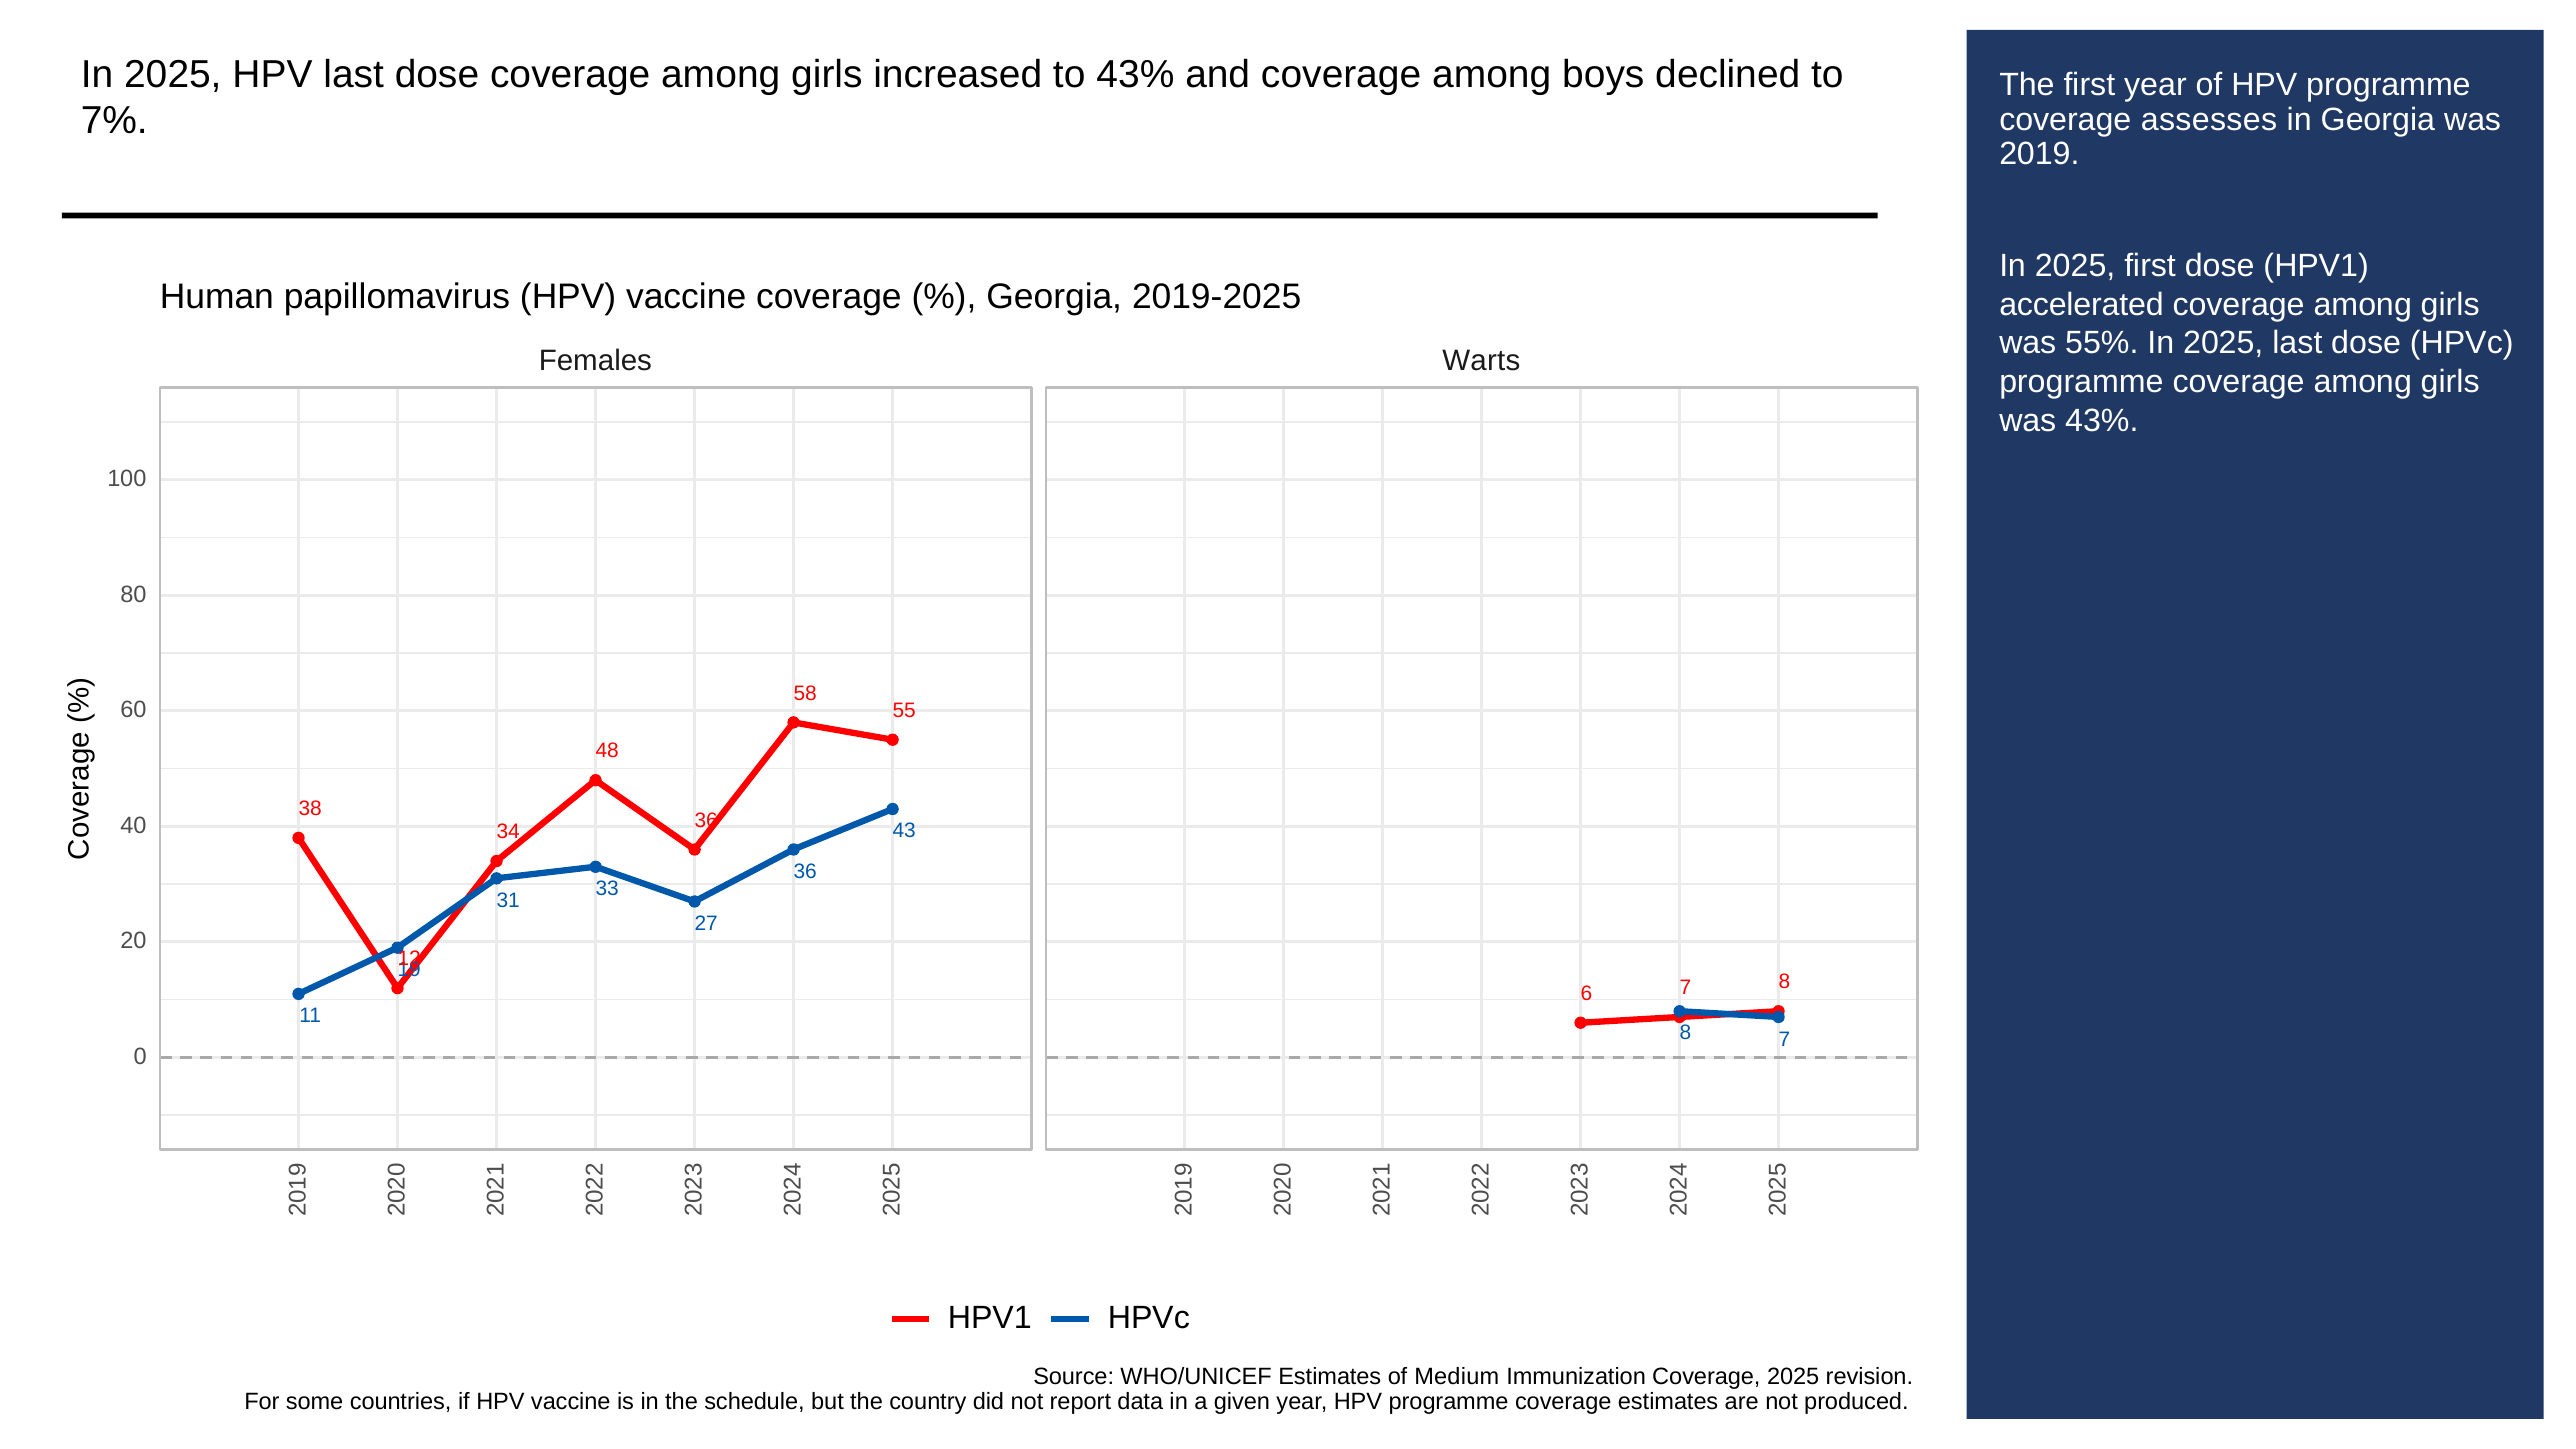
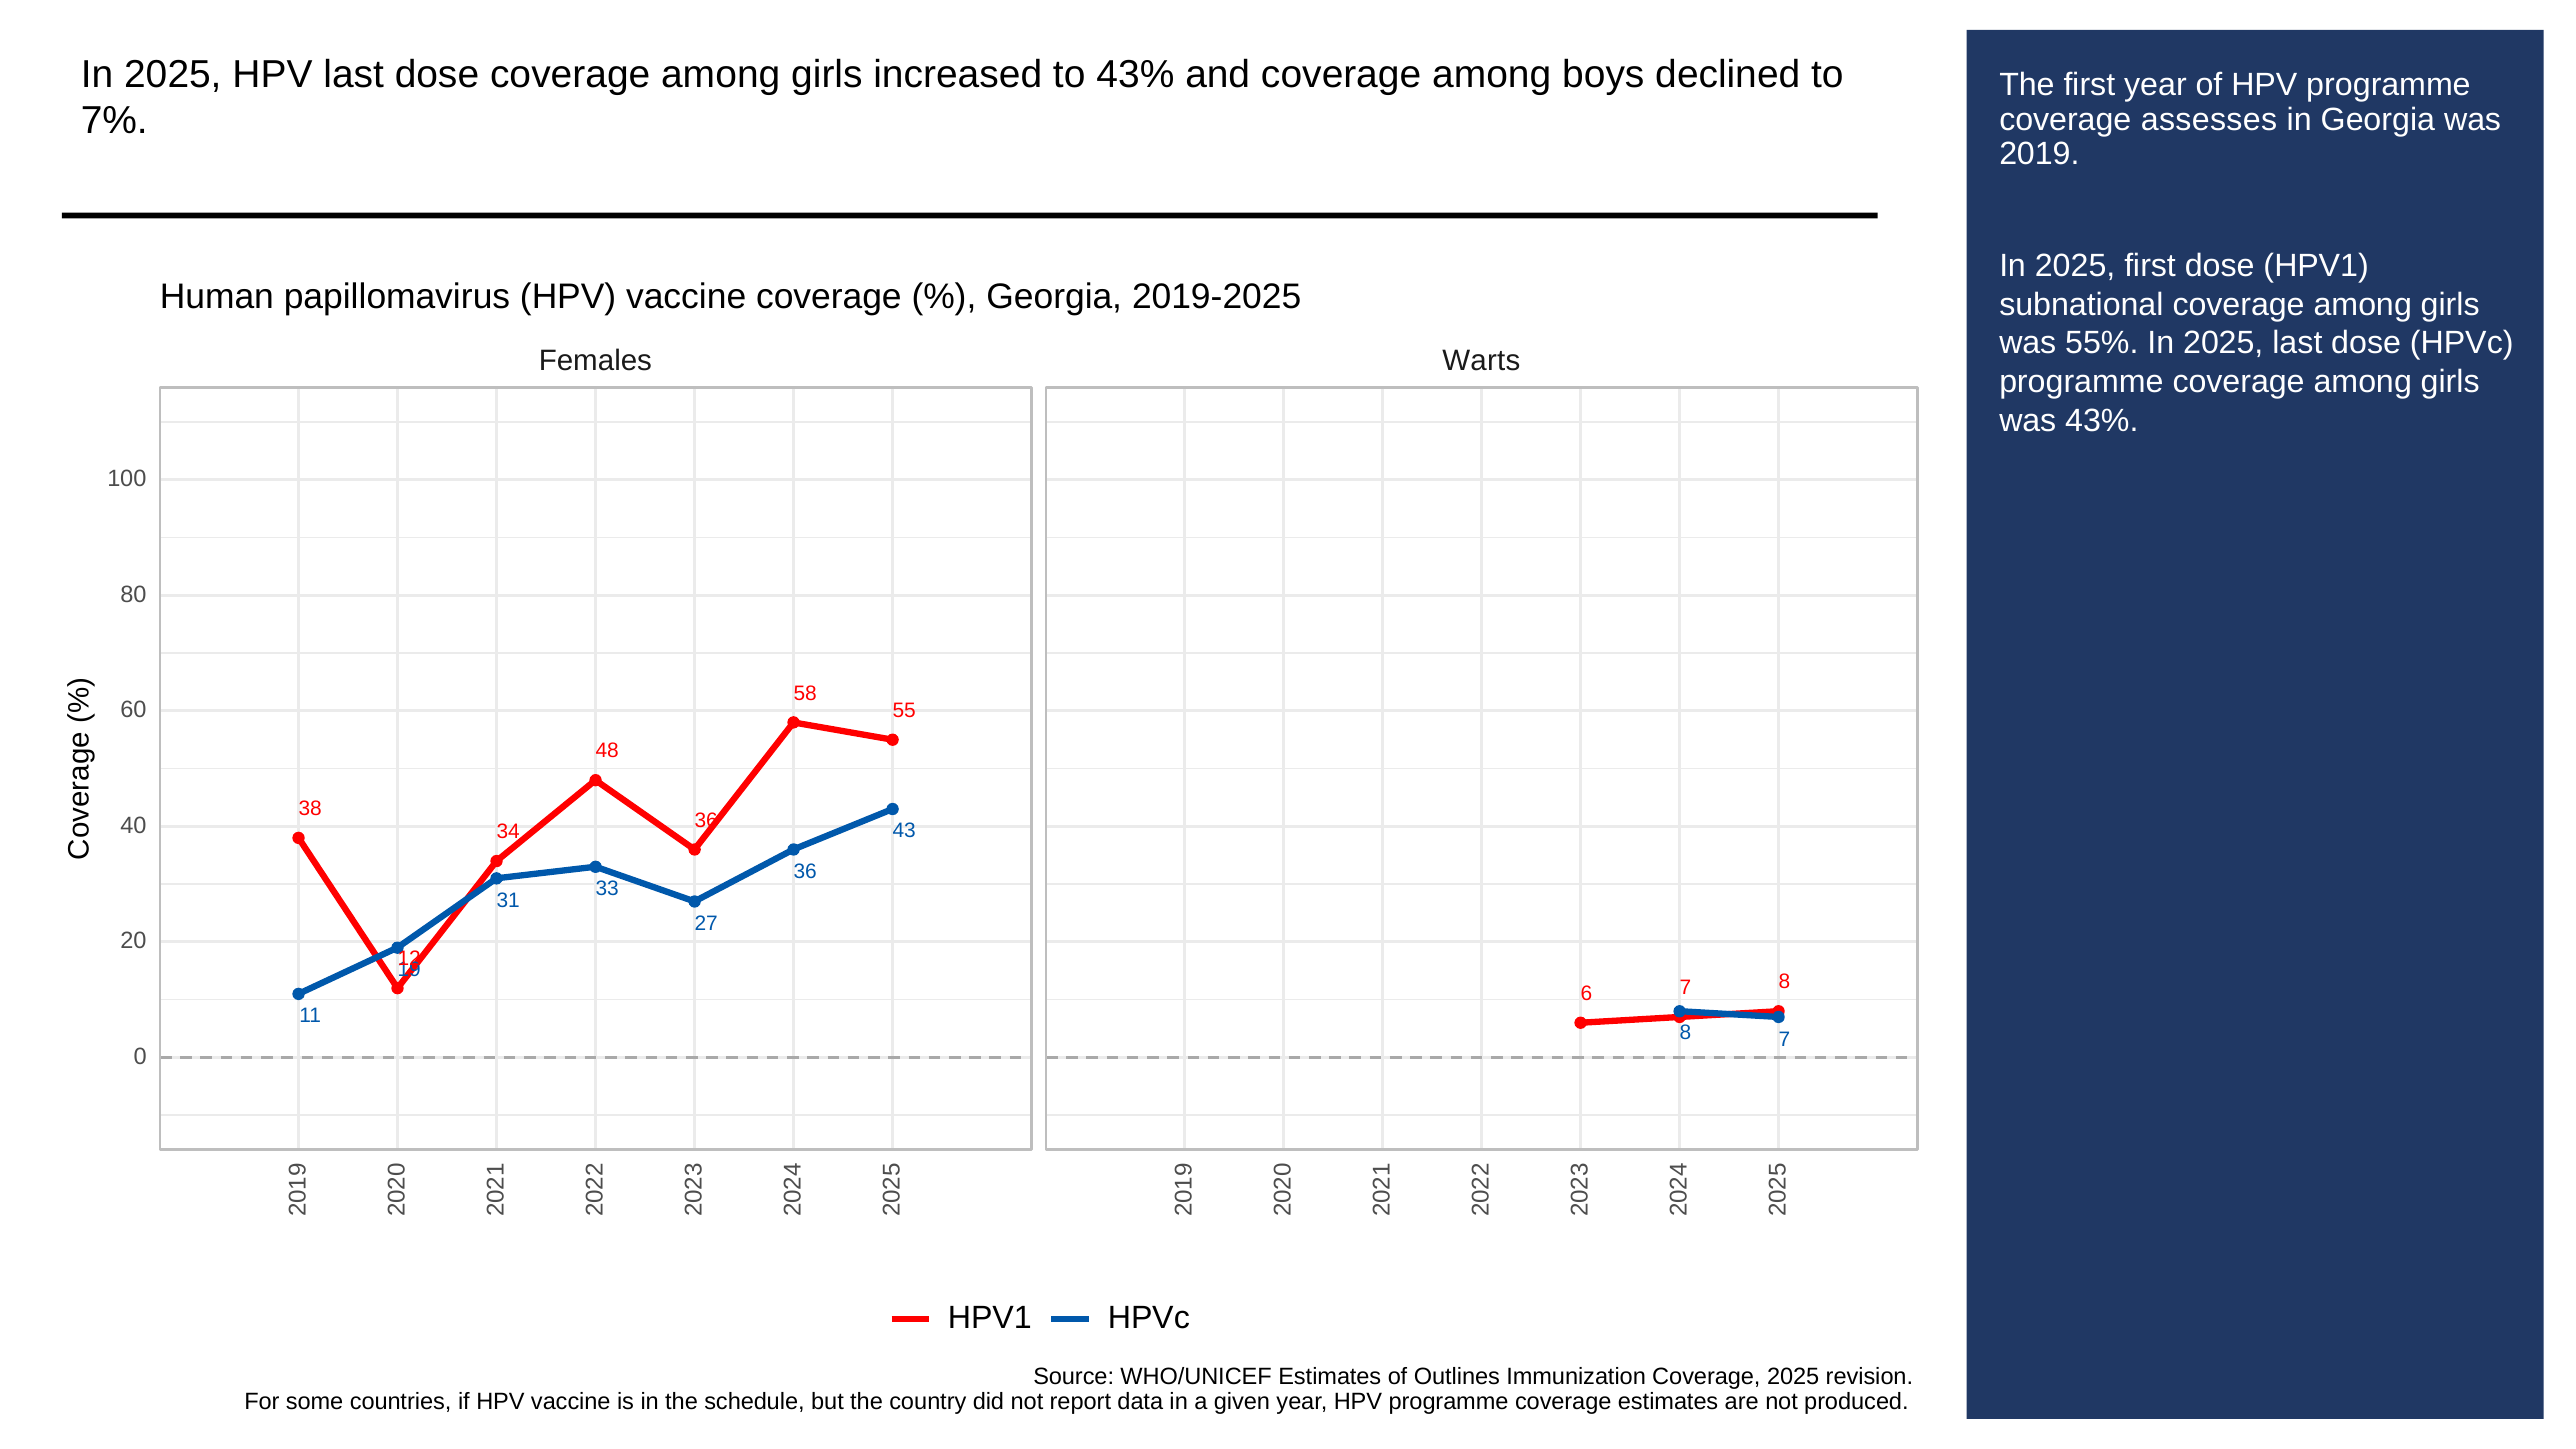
accelerated: accelerated -> subnational
Medium: Medium -> Outlines
